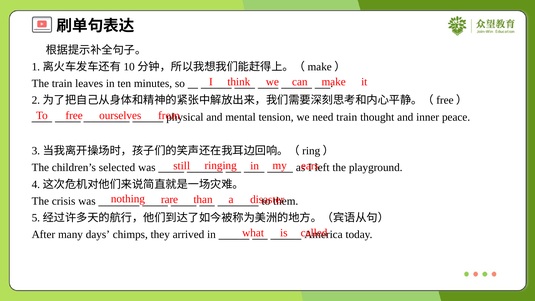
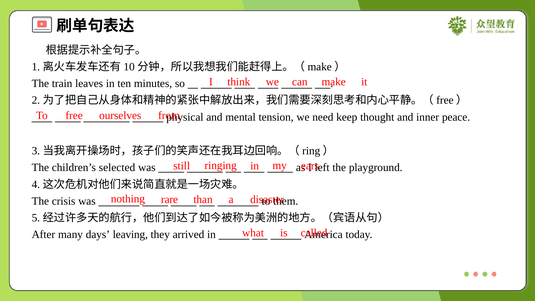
need train: train -> keep
chimps: chimps -> leaving
